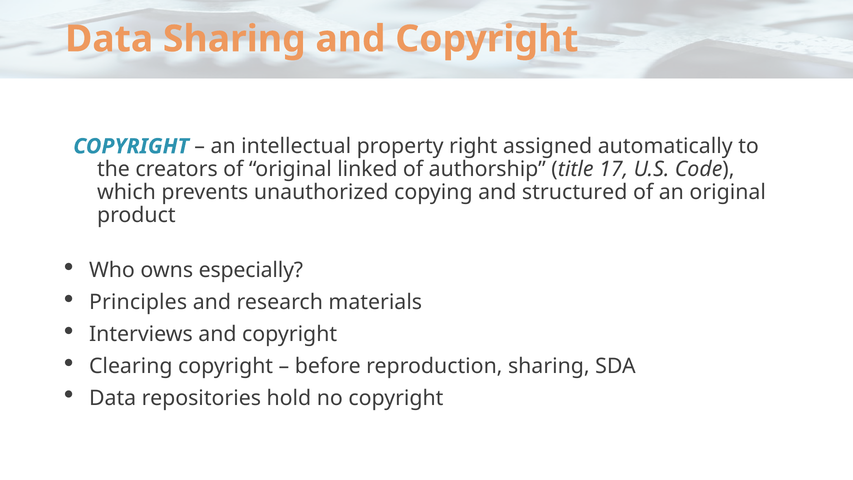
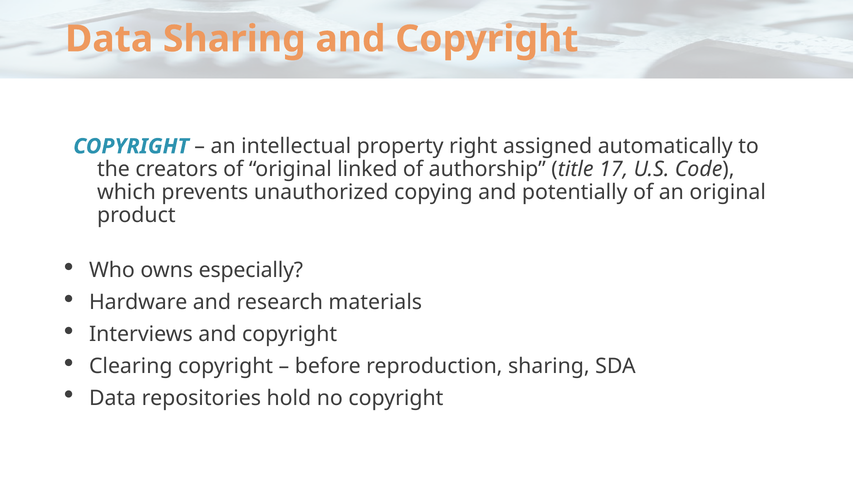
structured: structured -> potentially
Principles: Principles -> Hardware
